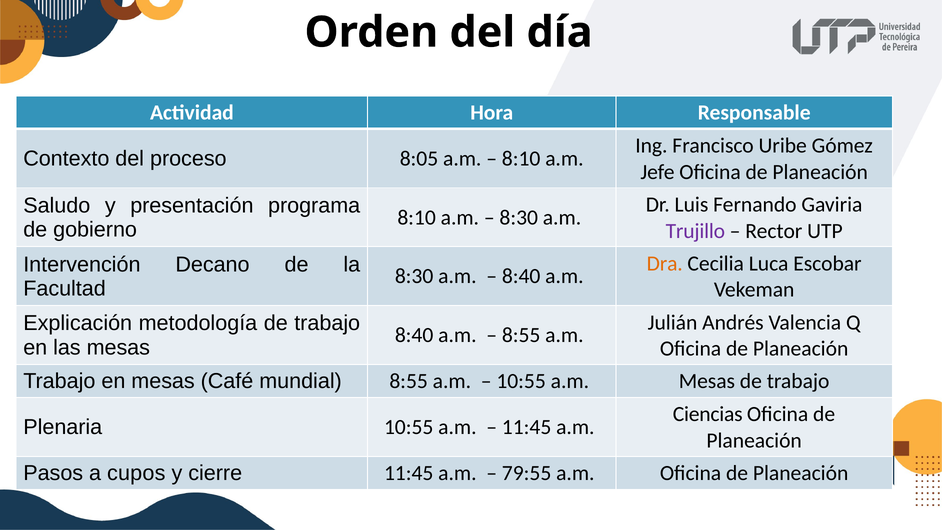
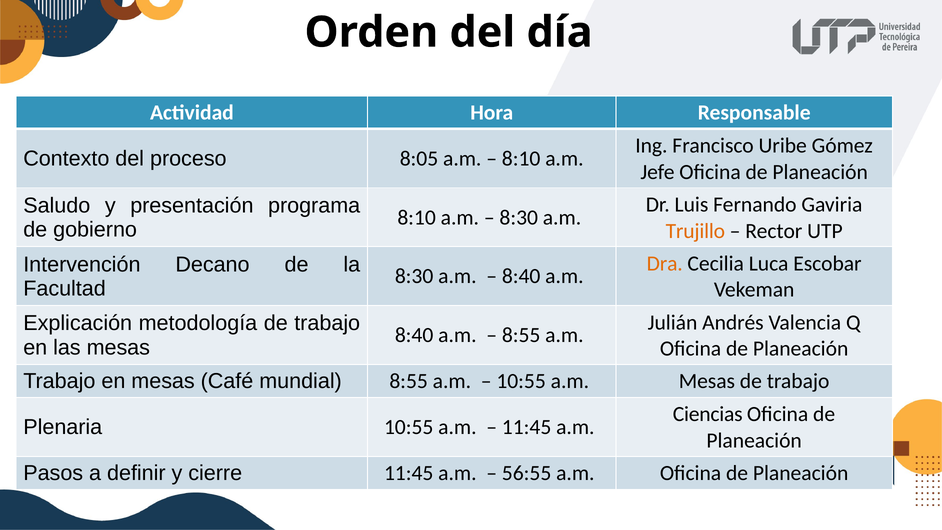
Trujillo colour: purple -> orange
cupos: cupos -> definir
79:55: 79:55 -> 56:55
